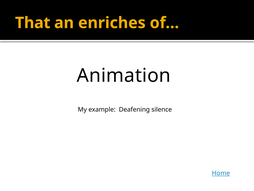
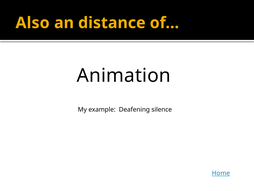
That: That -> Also
enriches: enriches -> distance
